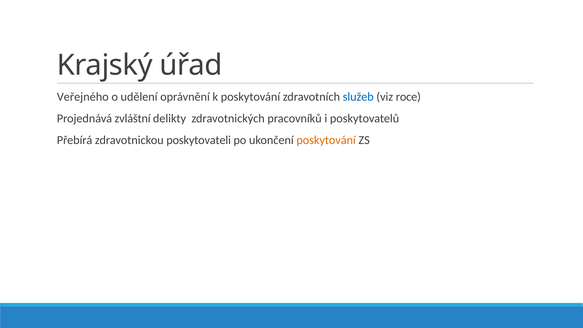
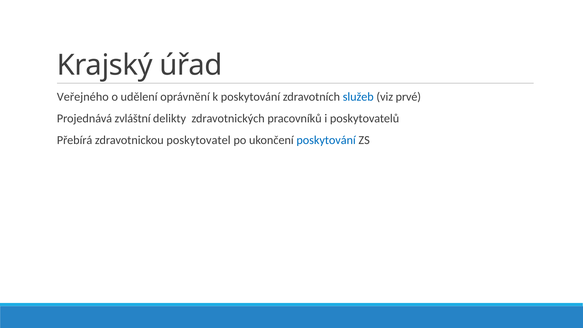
roce: roce -> prvé
poskytovateli: poskytovateli -> poskytovatel
poskytování at (326, 140) colour: orange -> blue
